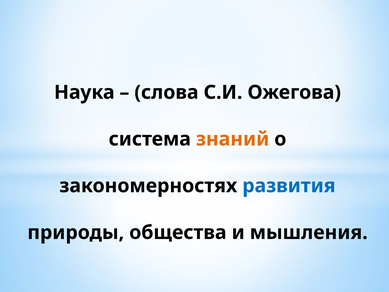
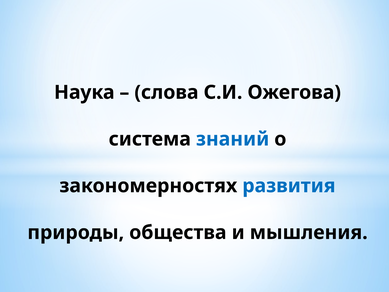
знаний colour: orange -> blue
